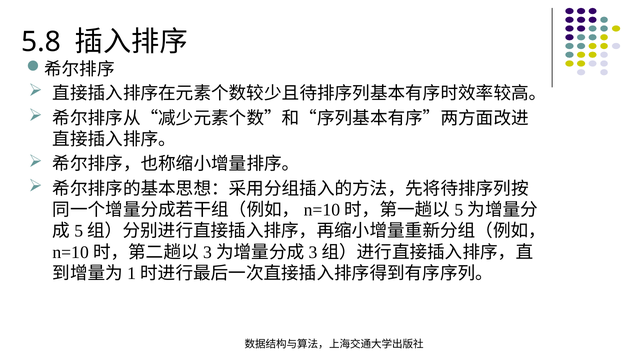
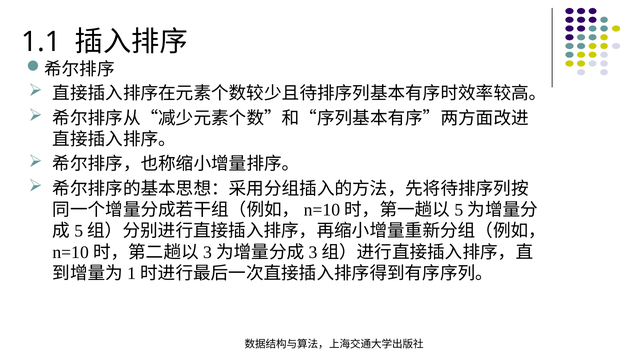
5.8: 5.8 -> 1.1
